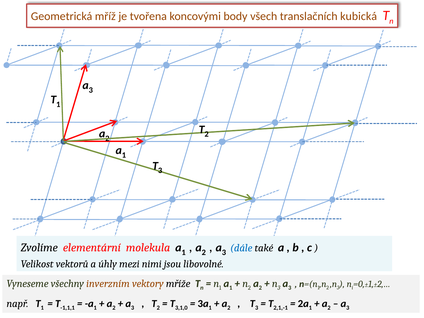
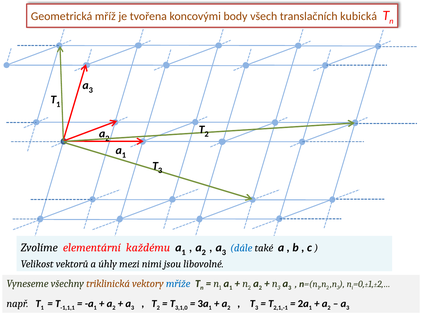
molekula: molekula -> každému
inverzním: inverzním -> triklinická
mříže colour: black -> blue
